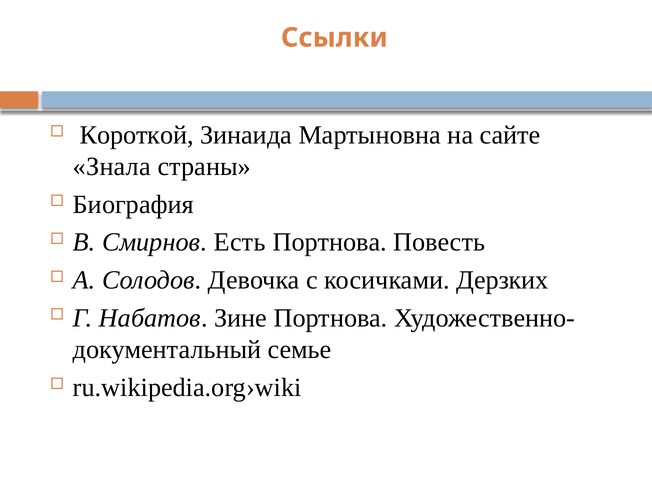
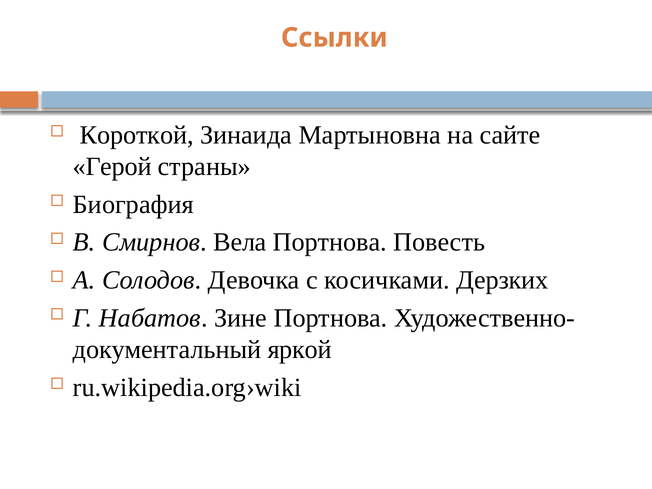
Знала: Знала -> Герой
Есть: Есть -> Вела
семье: семье -> яркой
